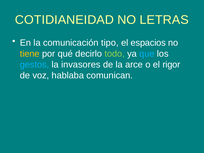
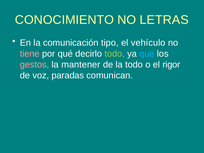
COTIDIANEIDAD: COTIDIANEIDAD -> CONOCIMIENTO
espacios: espacios -> vehículo
tiene colour: yellow -> pink
gestos colour: light blue -> pink
invasores: invasores -> mantener
la arce: arce -> todo
hablaba: hablaba -> paradas
